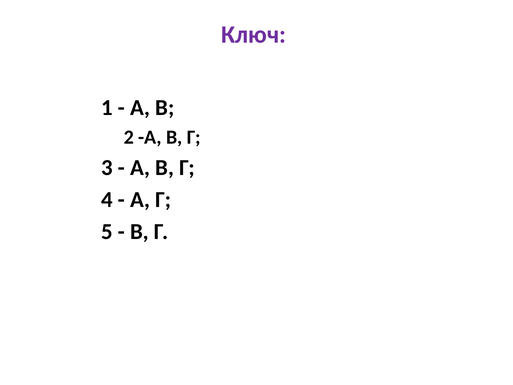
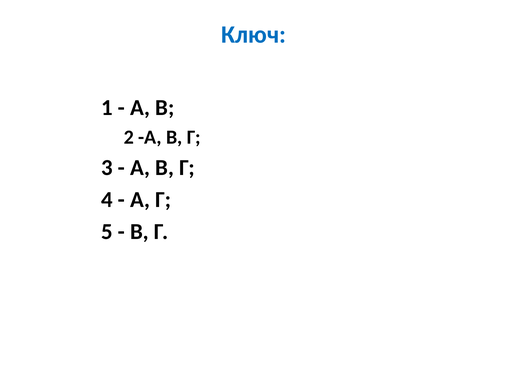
Ключ colour: purple -> blue
